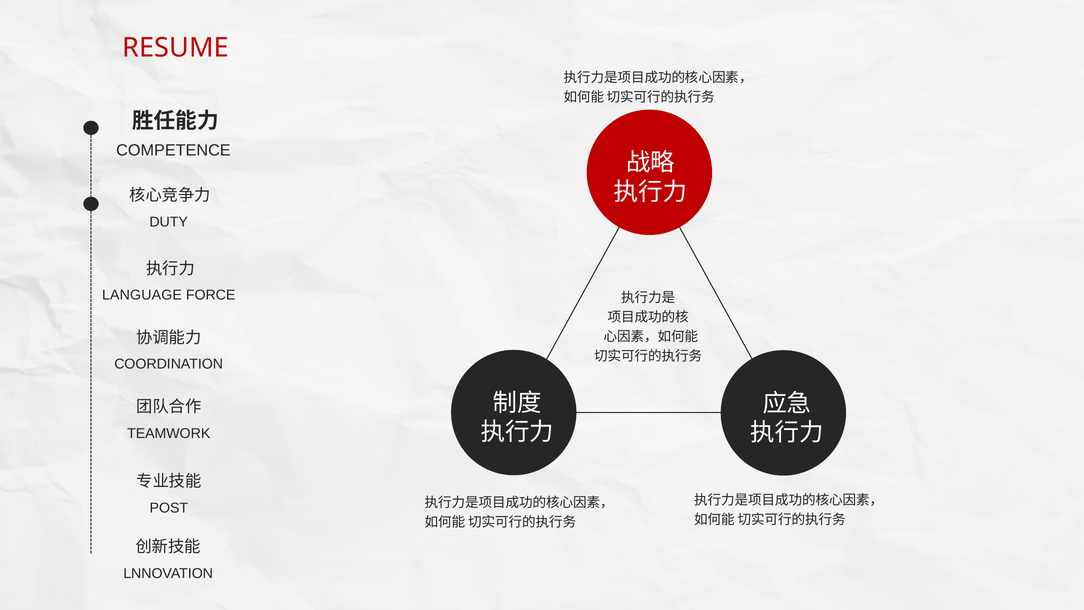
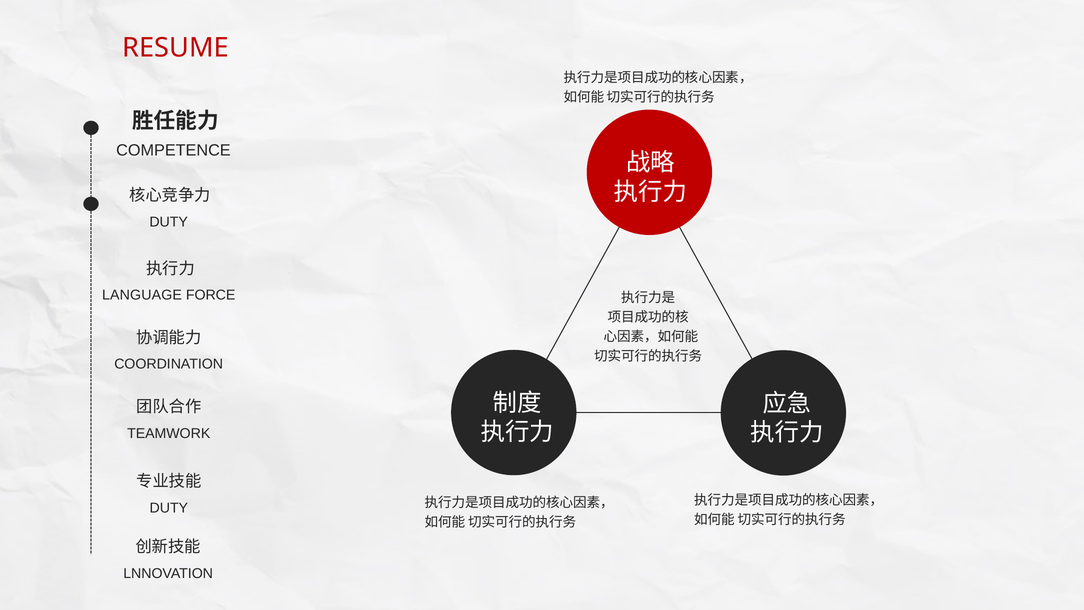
POST at (169, 508): POST -> DUTY
